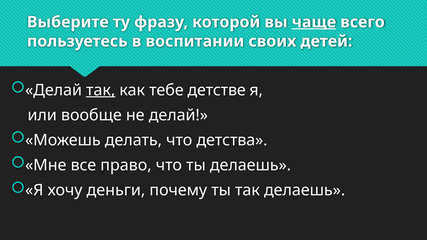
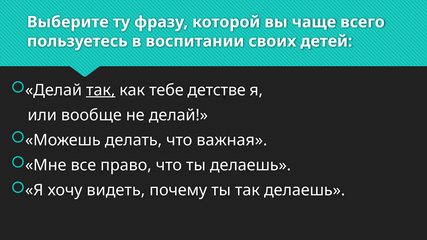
чаще underline: present -> none
детства: детства -> важная
деньги: деньги -> видеть
